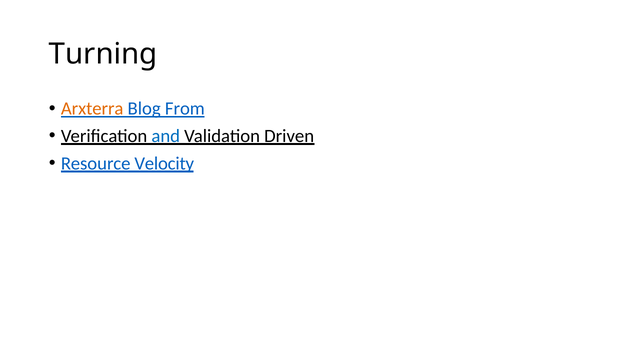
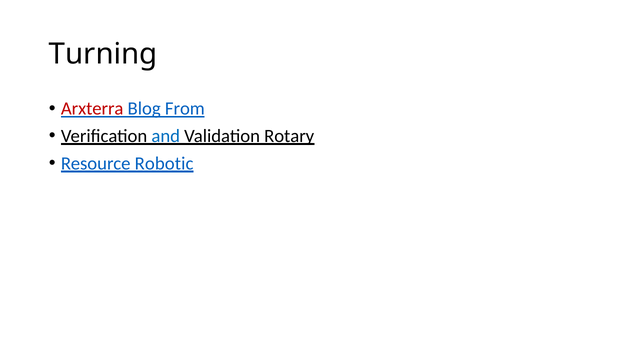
Arxterra colour: orange -> red
Driven: Driven -> Rotary
Velocity: Velocity -> Robotic
